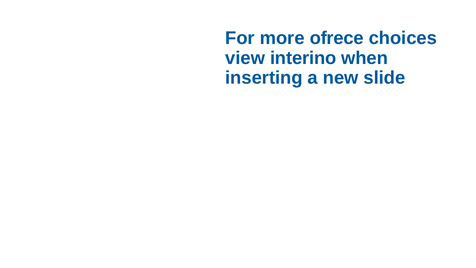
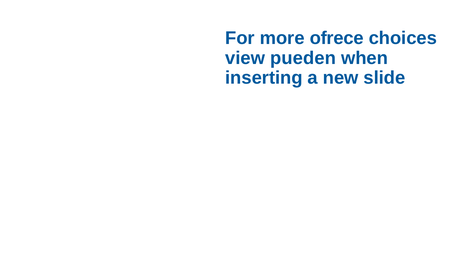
interino: interino -> pueden
